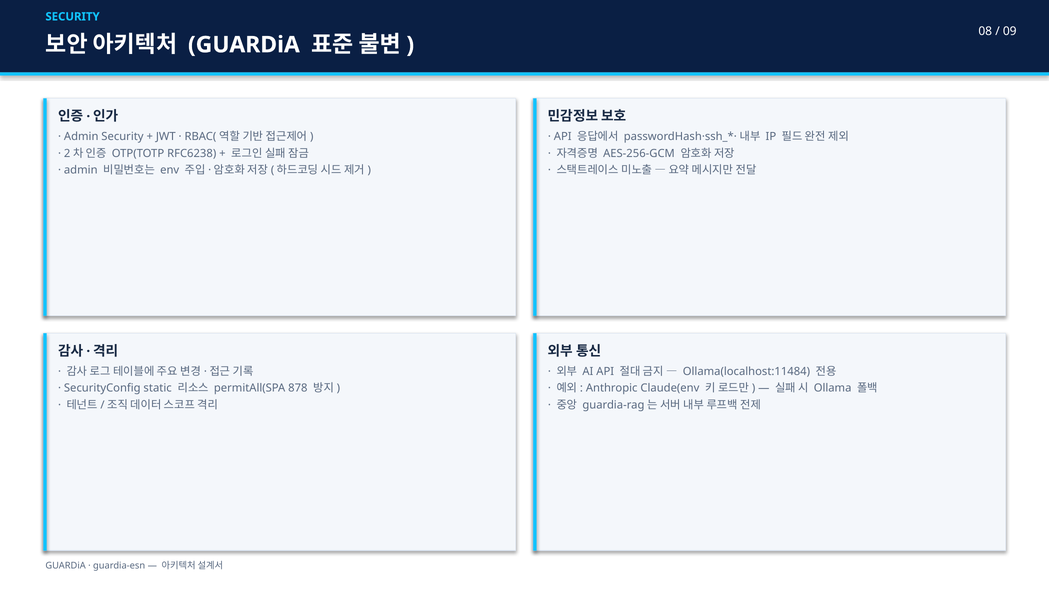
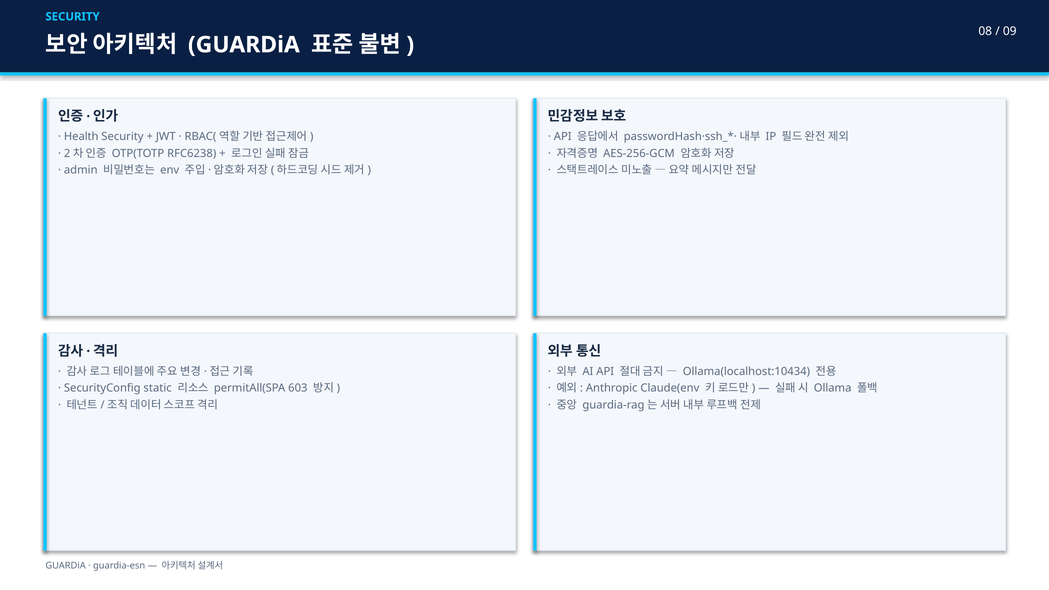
Admin at (81, 137): Admin -> Health
Ollama(localhost:11484: Ollama(localhost:11484 -> Ollama(localhost:10434
878: 878 -> 603
